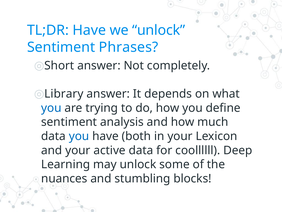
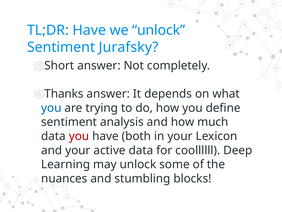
Phrases: Phrases -> Jurafsky
Library: Library -> Thanks
you at (79, 136) colour: blue -> red
